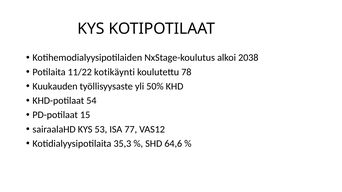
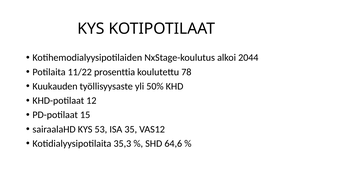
2038: 2038 -> 2044
kotikäynti: kotikäynti -> prosenttia
54: 54 -> 12
77: 77 -> 35
